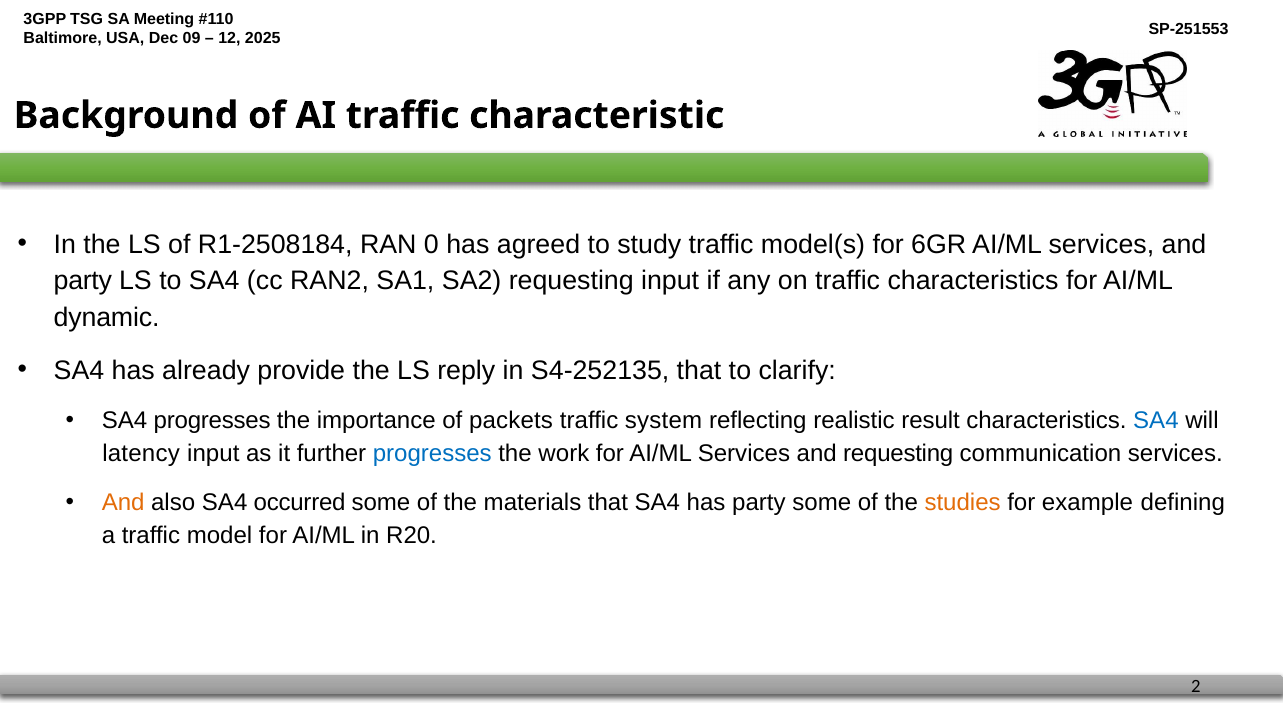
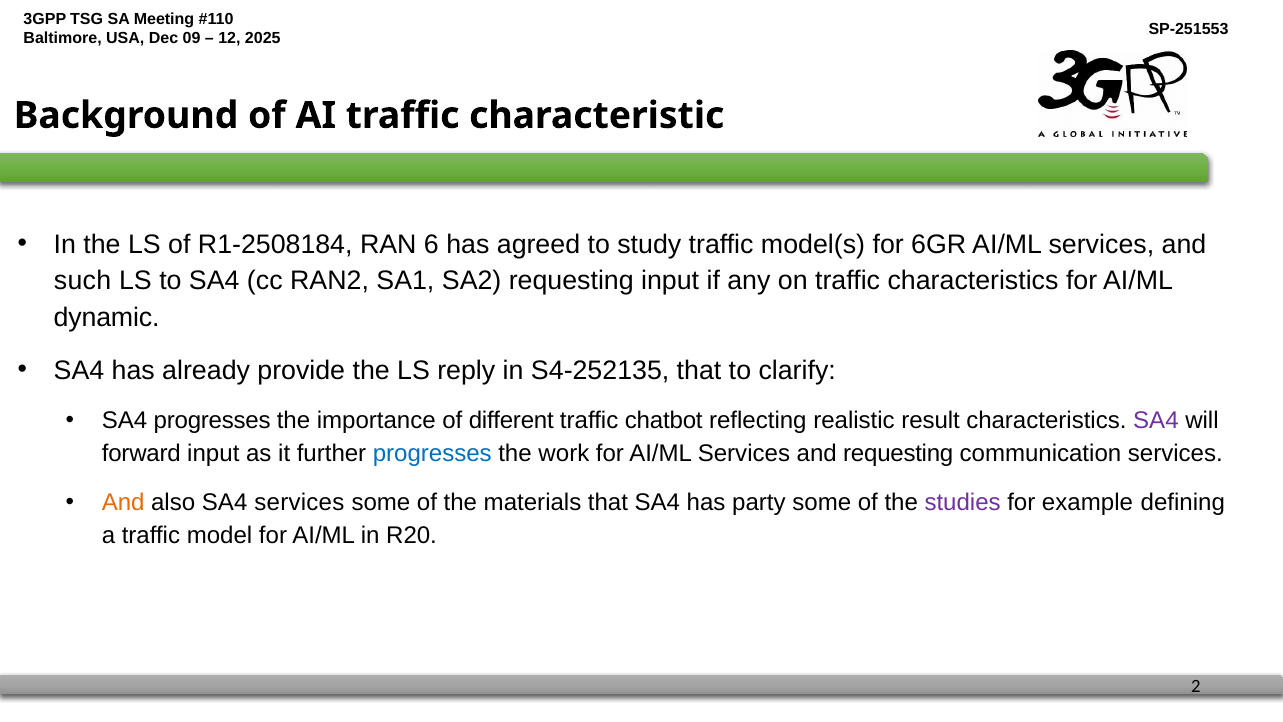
0: 0 -> 6
party at (83, 281): party -> such
packets: packets -> different
system: system -> chatbot
SA4 at (1156, 420) colour: blue -> purple
latency: latency -> forward
SA4 occurred: occurred -> services
studies colour: orange -> purple
